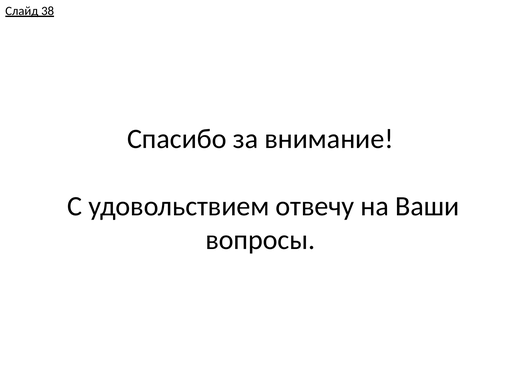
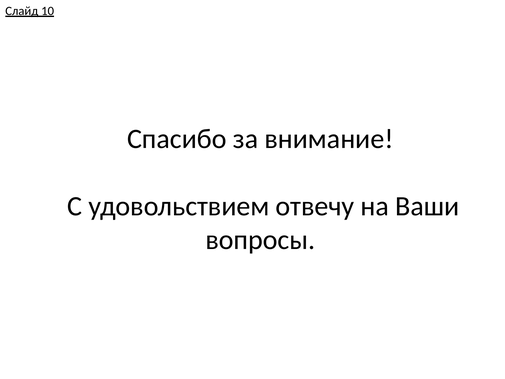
38: 38 -> 10
